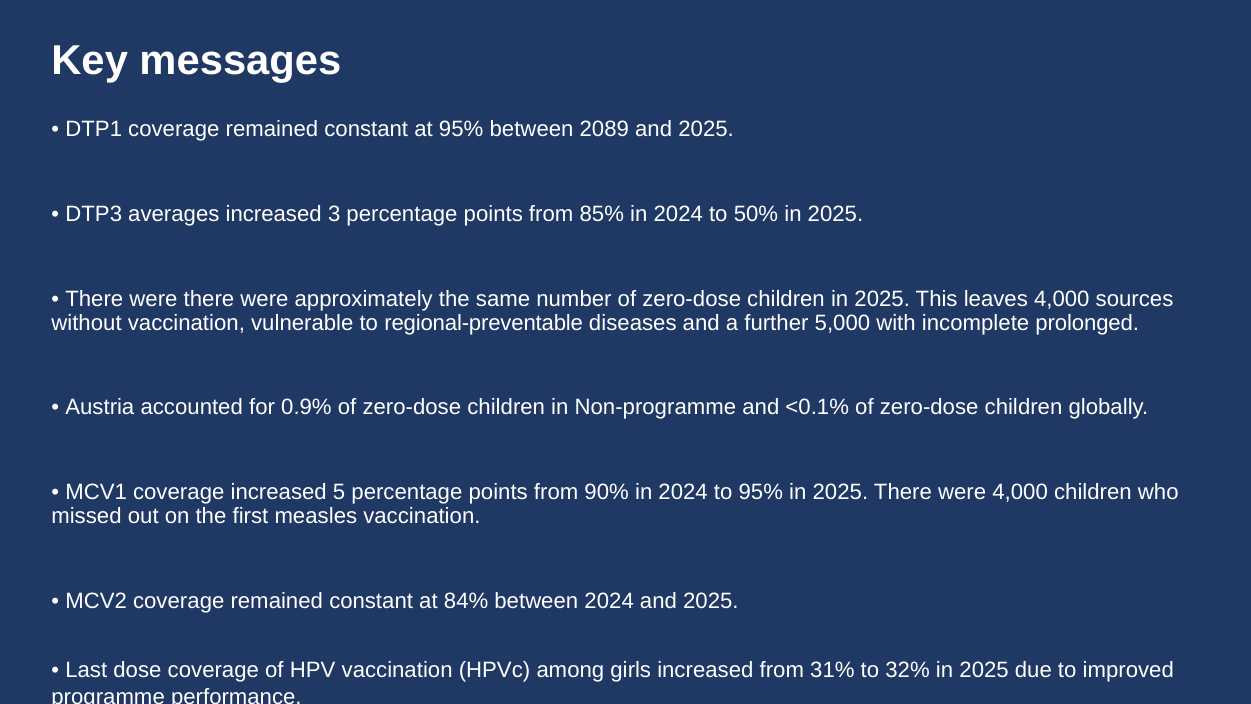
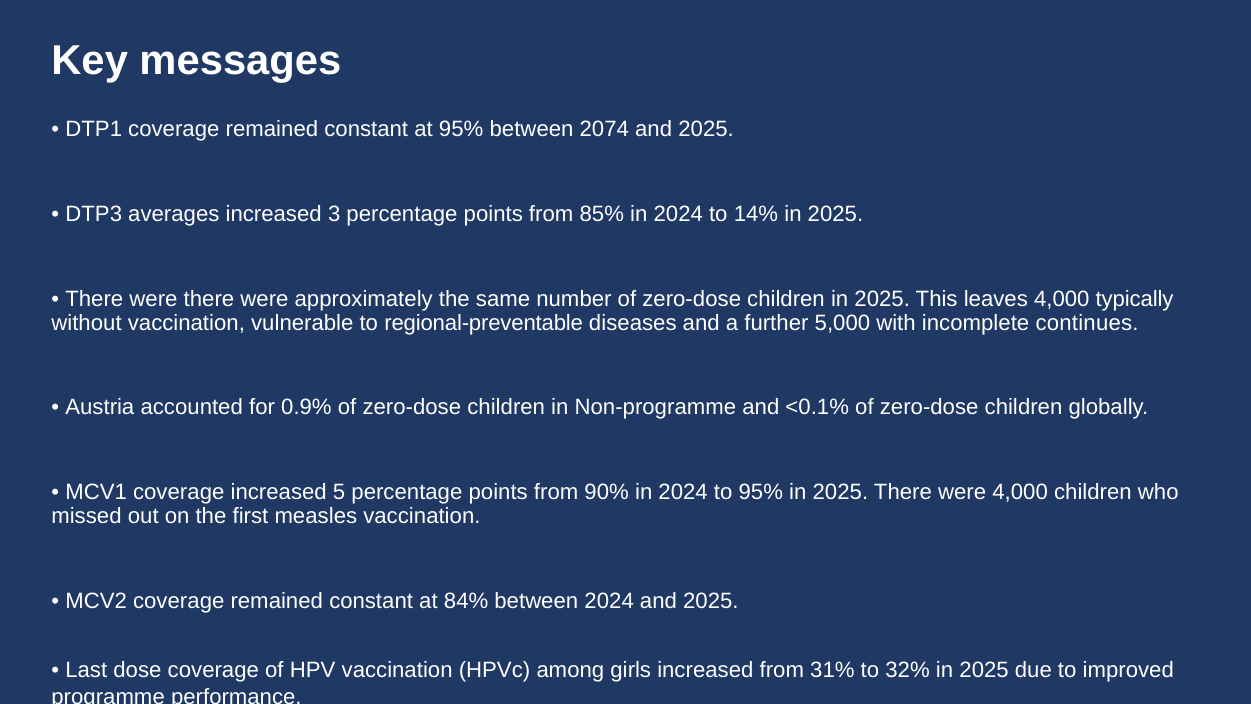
2089: 2089 -> 2074
50%: 50% -> 14%
sources: sources -> typically
prolonged: prolonged -> continues
